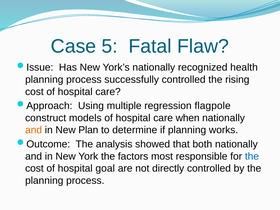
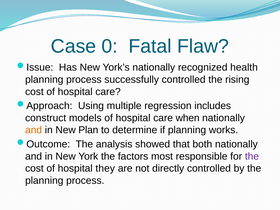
5: 5 -> 0
flagpole: flagpole -> includes
the at (252, 156) colour: blue -> purple
goal: goal -> they
